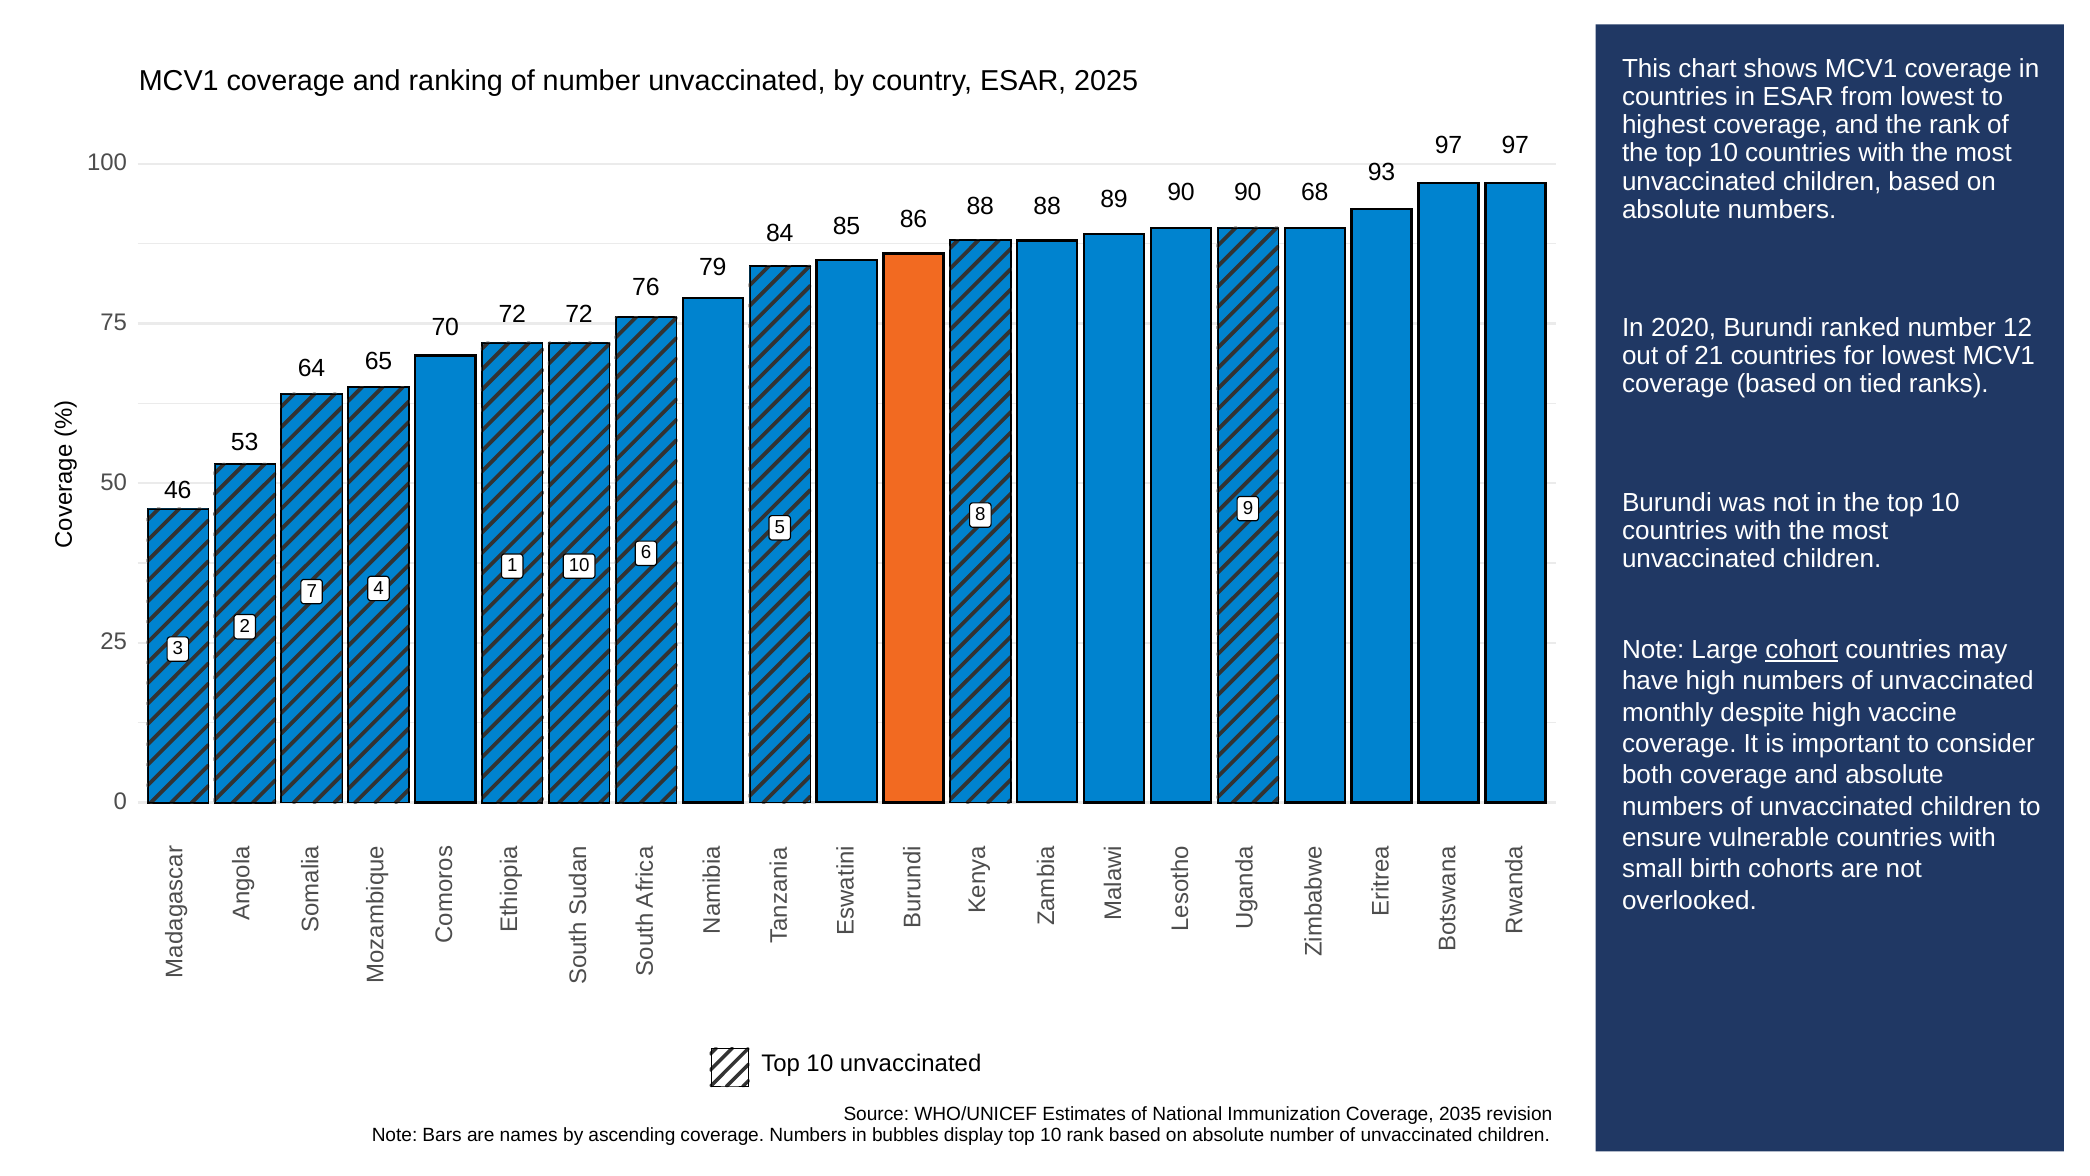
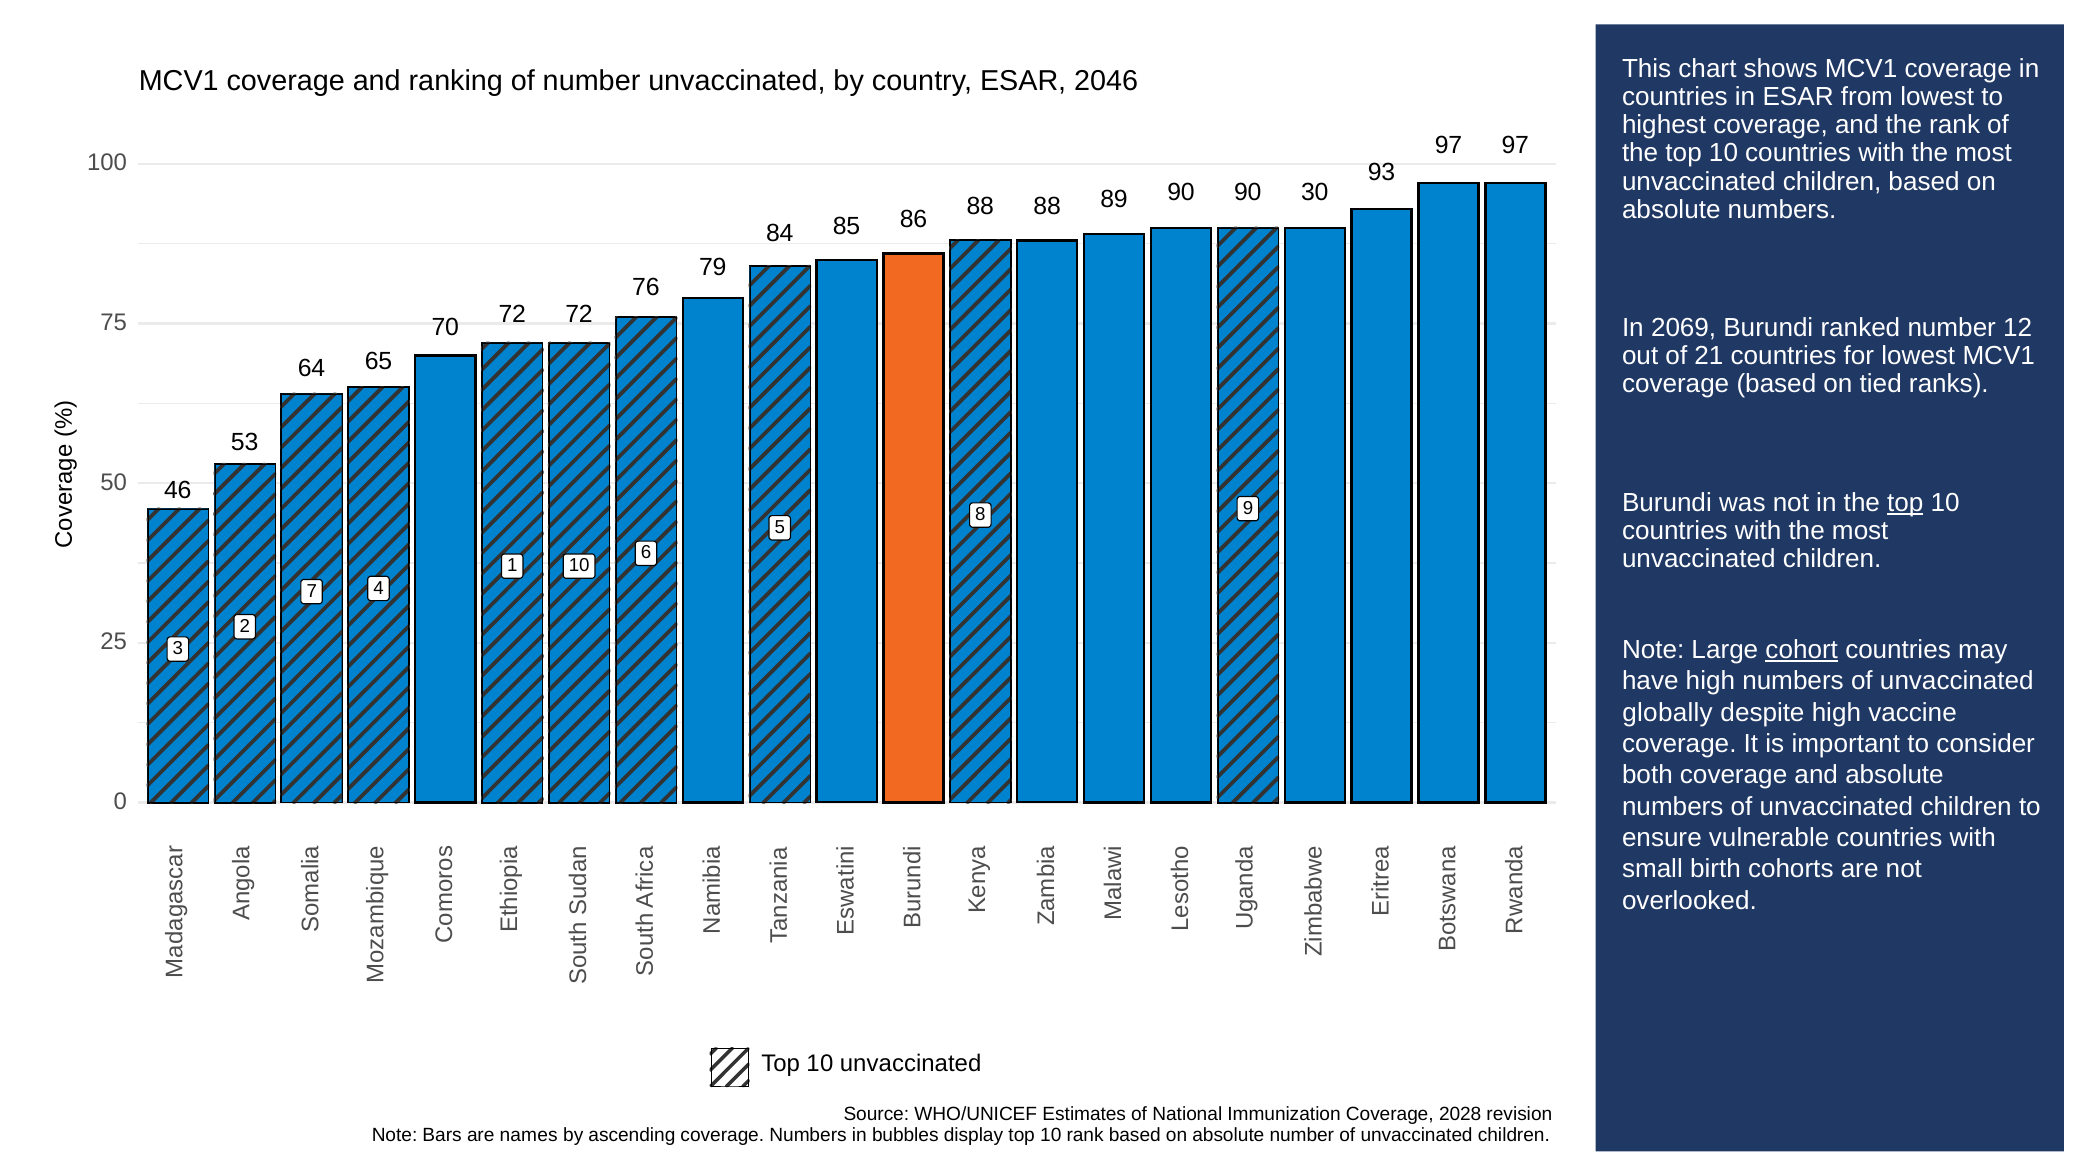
2025: 2025 -> 2046
68: 68 -> 30
2020: 2020 -> 2069
top at (1905, 502) underline: none -> present
monthly: monthly -> globally
2035: 2035 -> 2028
